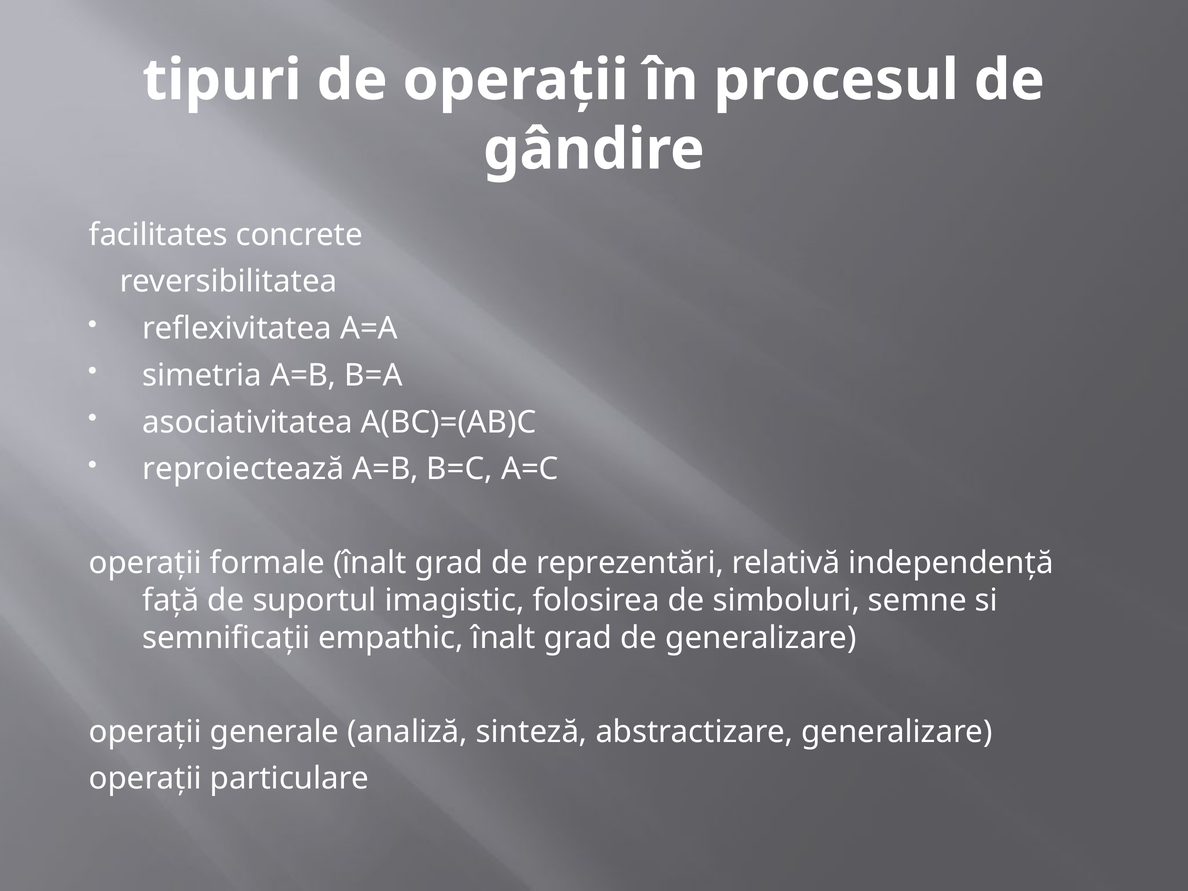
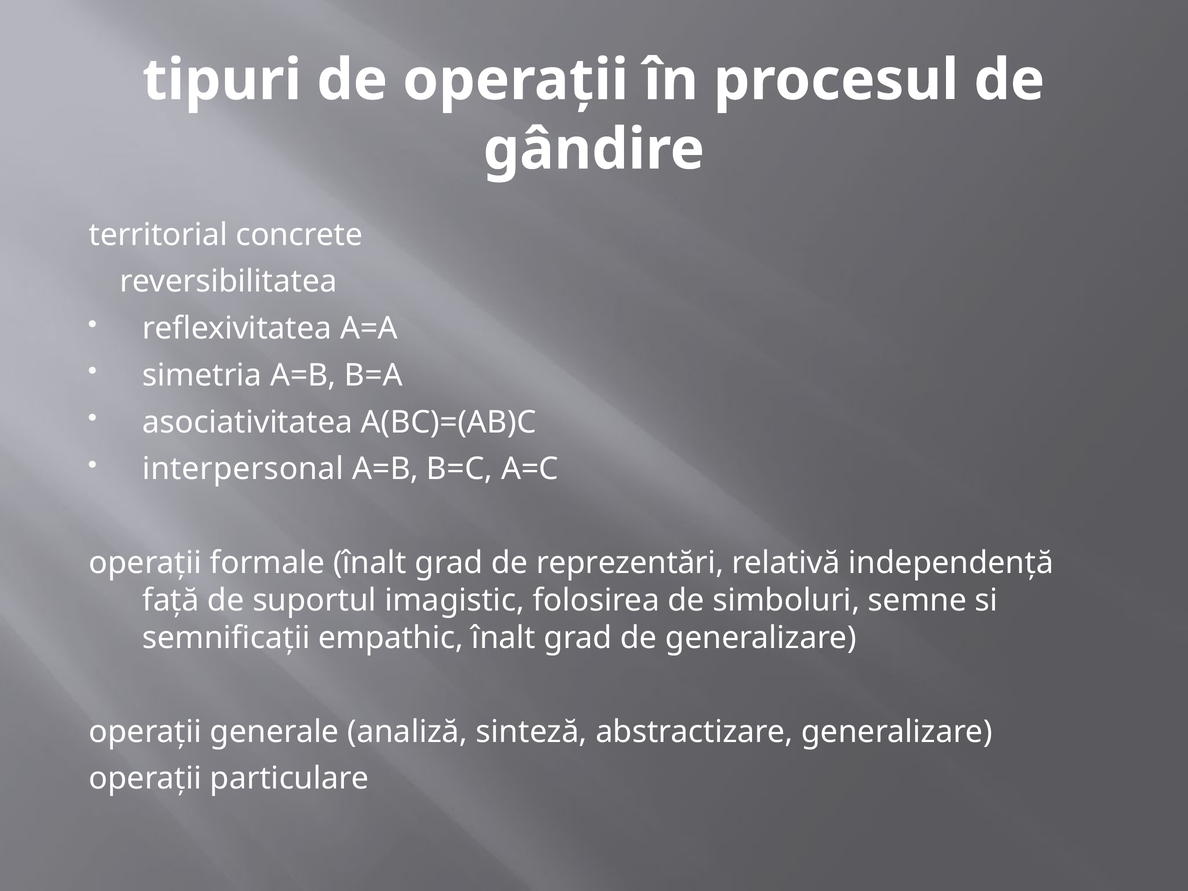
facilitates: facilitates -> territorial
reproiectează: reproiectează -> interpersonal
